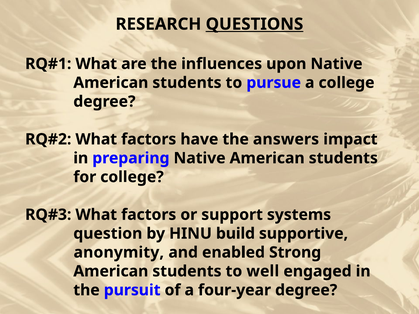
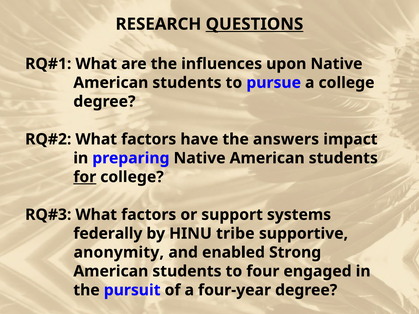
for underline: none -> present
question: question -> federally
build: build -> tribe
well: well -> four
